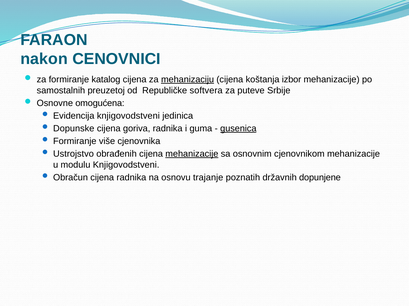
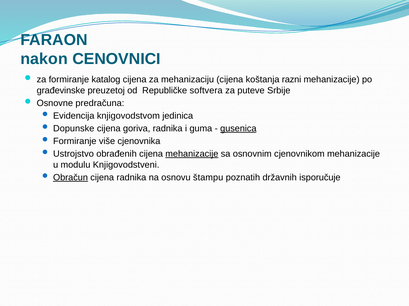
mehanizaciju underline: present -> none
izbor: izbor -> razni
samostalnih: samostalnih -> građevinske
omogućena: omogućena -> predračuna
Evidencija knjigovodstveni: knjigovodstveni -> knjigovodstvom
Obračun underline: none -> present
trajanje: trajanje -> štampu
dopunjene: dopunjene -> isporučuje
